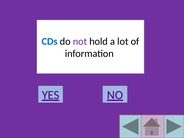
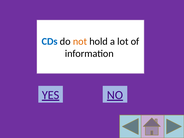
not colour: purple -> orange
